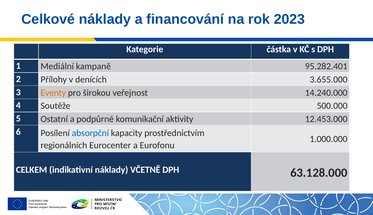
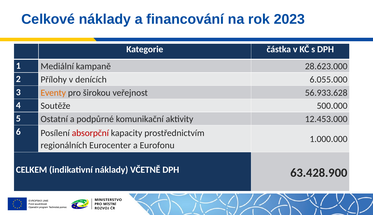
95.282.401: 95.282.401 -> 28.623.000
3.655.000: 3.655.000 -> 6.055.000
14.240.000: 14.240.000 -> 56.933.628
absorpční colour: blue -> red
63.128.000: 63.128.000 -> 63.428.900
